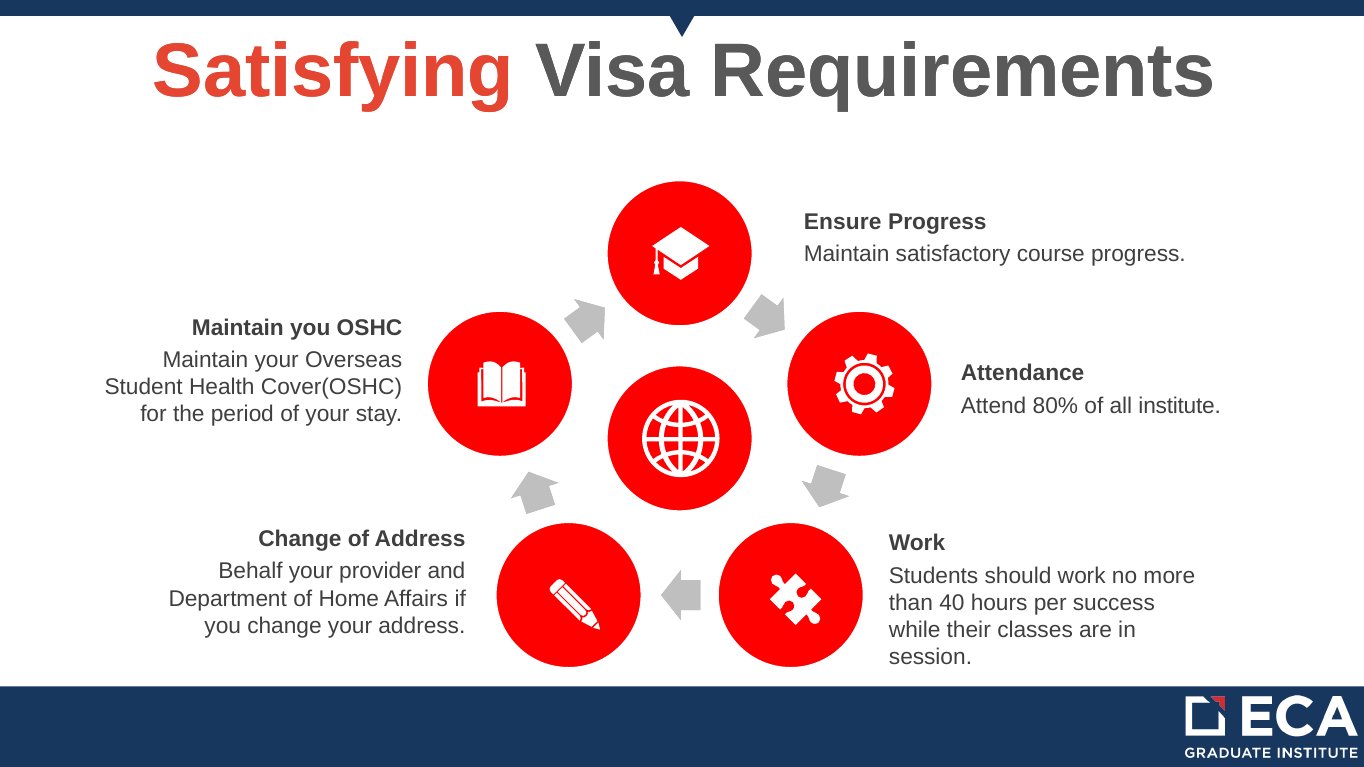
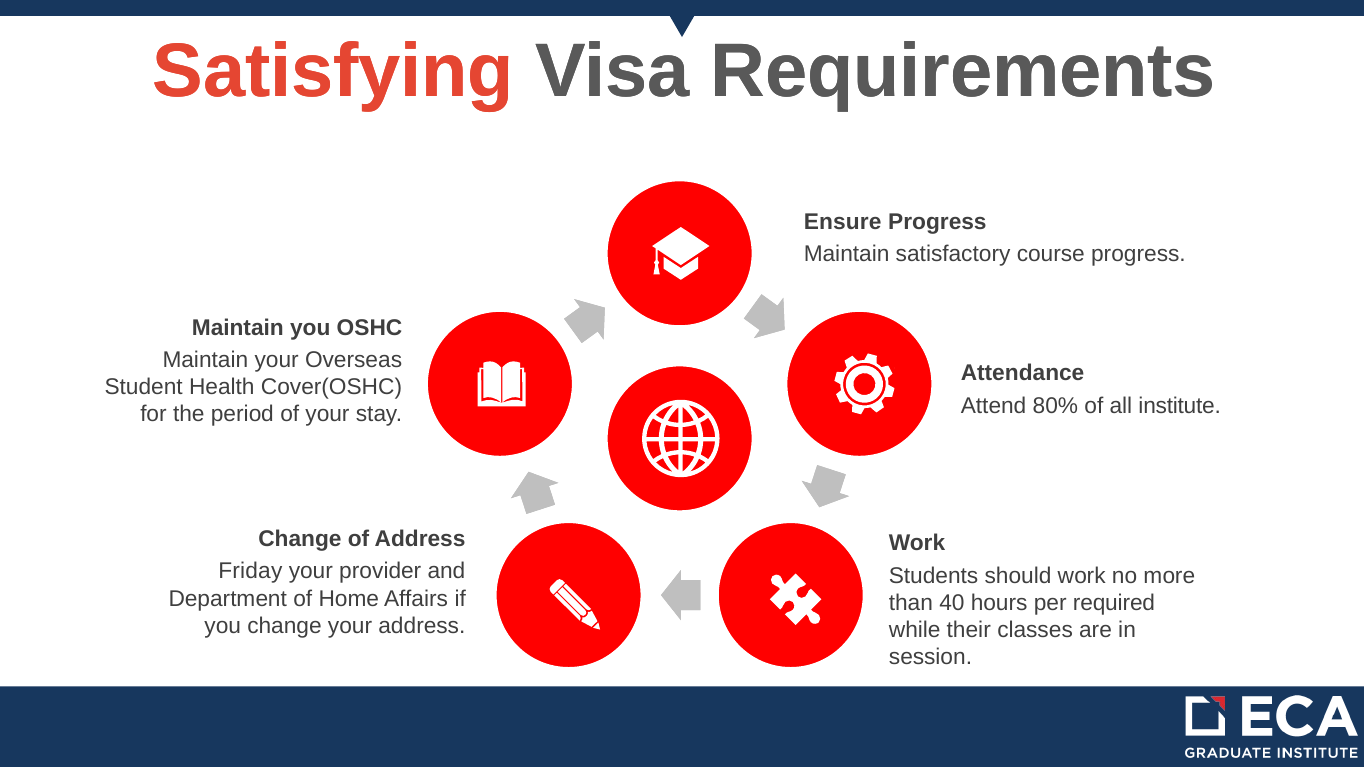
Behalf: Behalf -> Friday
success: success -> required
